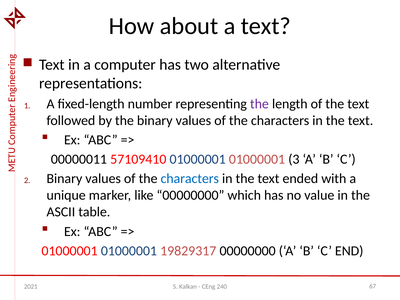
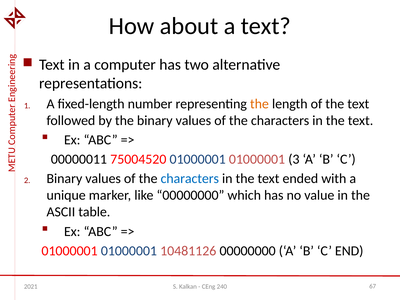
the at (259, 104) colour: purple -> orange
57109410: 57109410 -> 75004520
19829317: 19829317 -> 10481126
